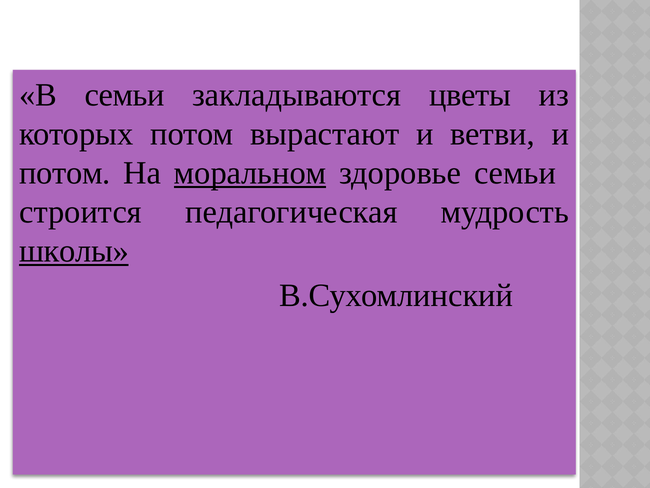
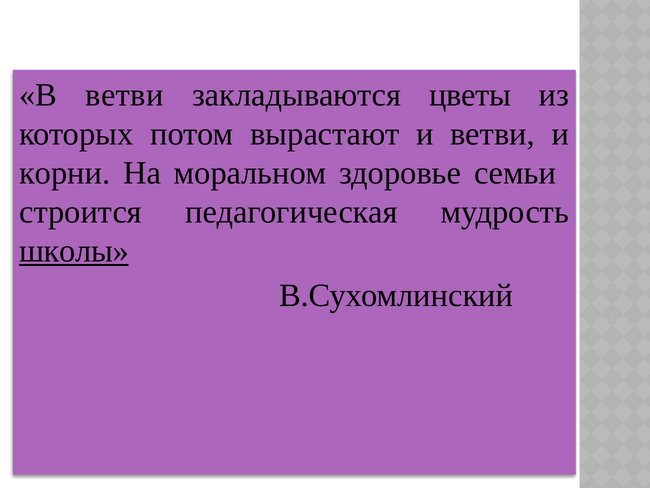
В семьи: семьи -> ветви
потом at (65, 173): потом -> корни
моральном underline: present -> none
